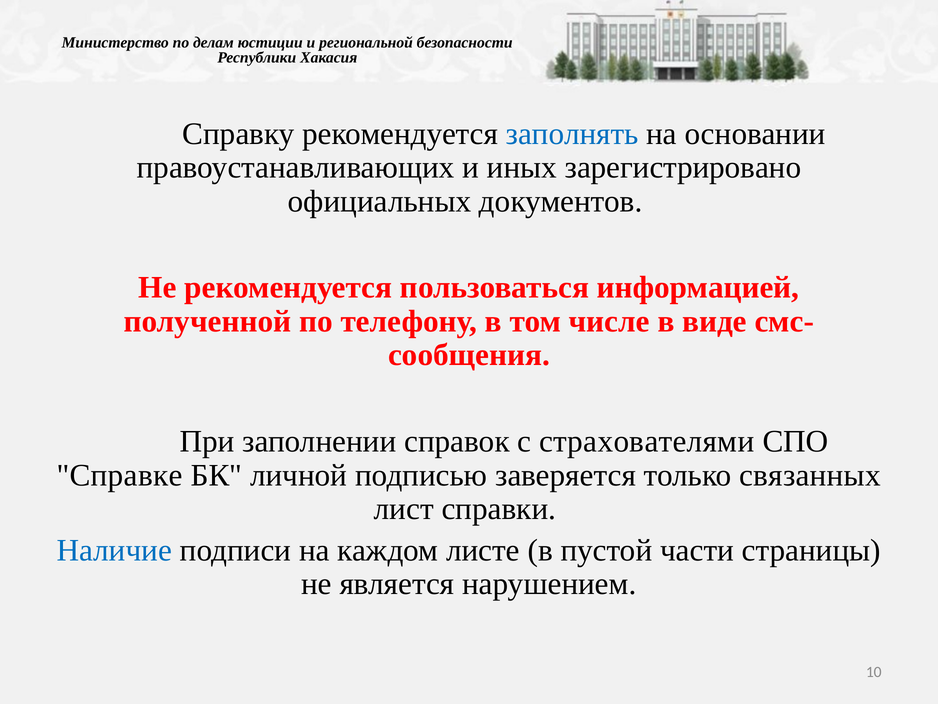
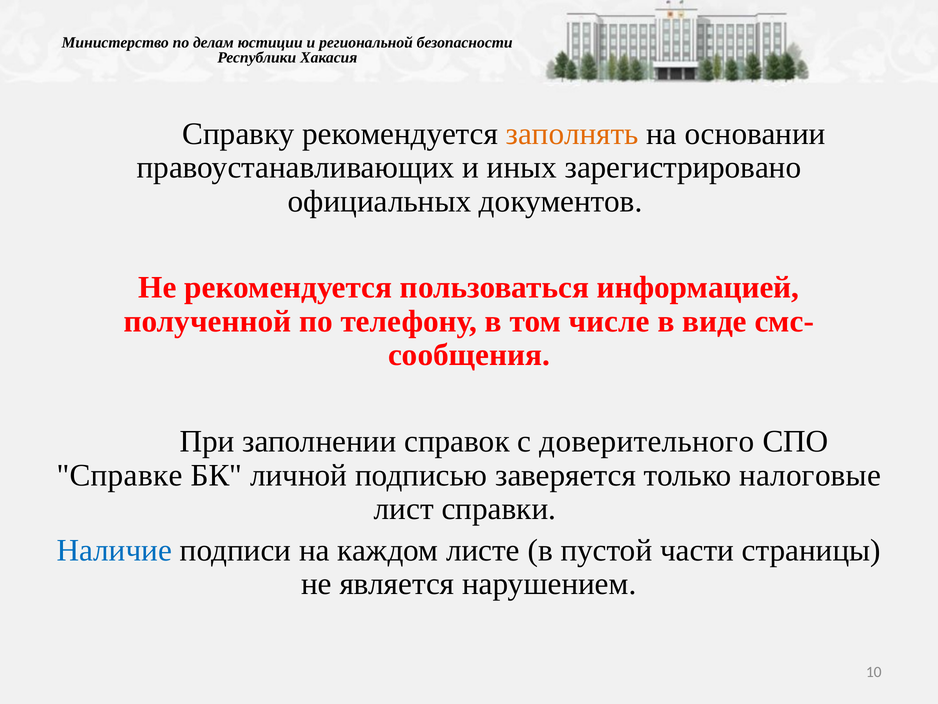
заполнять colour: blue -> orange
страхователями: страхователями -> доверительного
связанных: связанных -> налоговые
